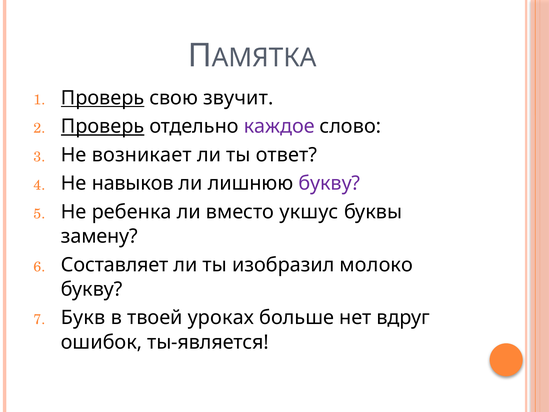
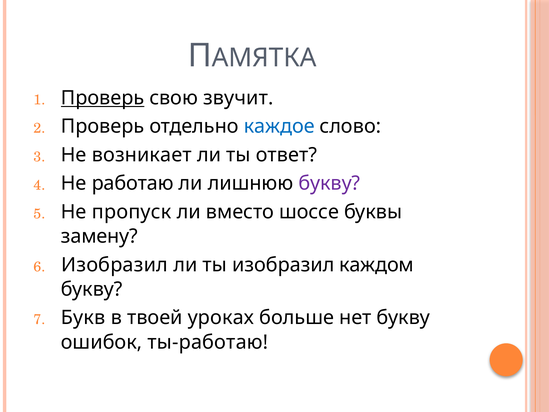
Проверь at (103, 126) underline: present -> none
каждое colour: purple -> blue
навыков: навыков -> работаю
ребенка: ребенка -> пропуск
укшус: укшус -> шоссе
Составляет at (115, 265): Составляет -> Изобразил
молоко: молоко -> каждом
нет вдруг: вдруг -> букву
ты-является: ты-является -> ты-работаю
